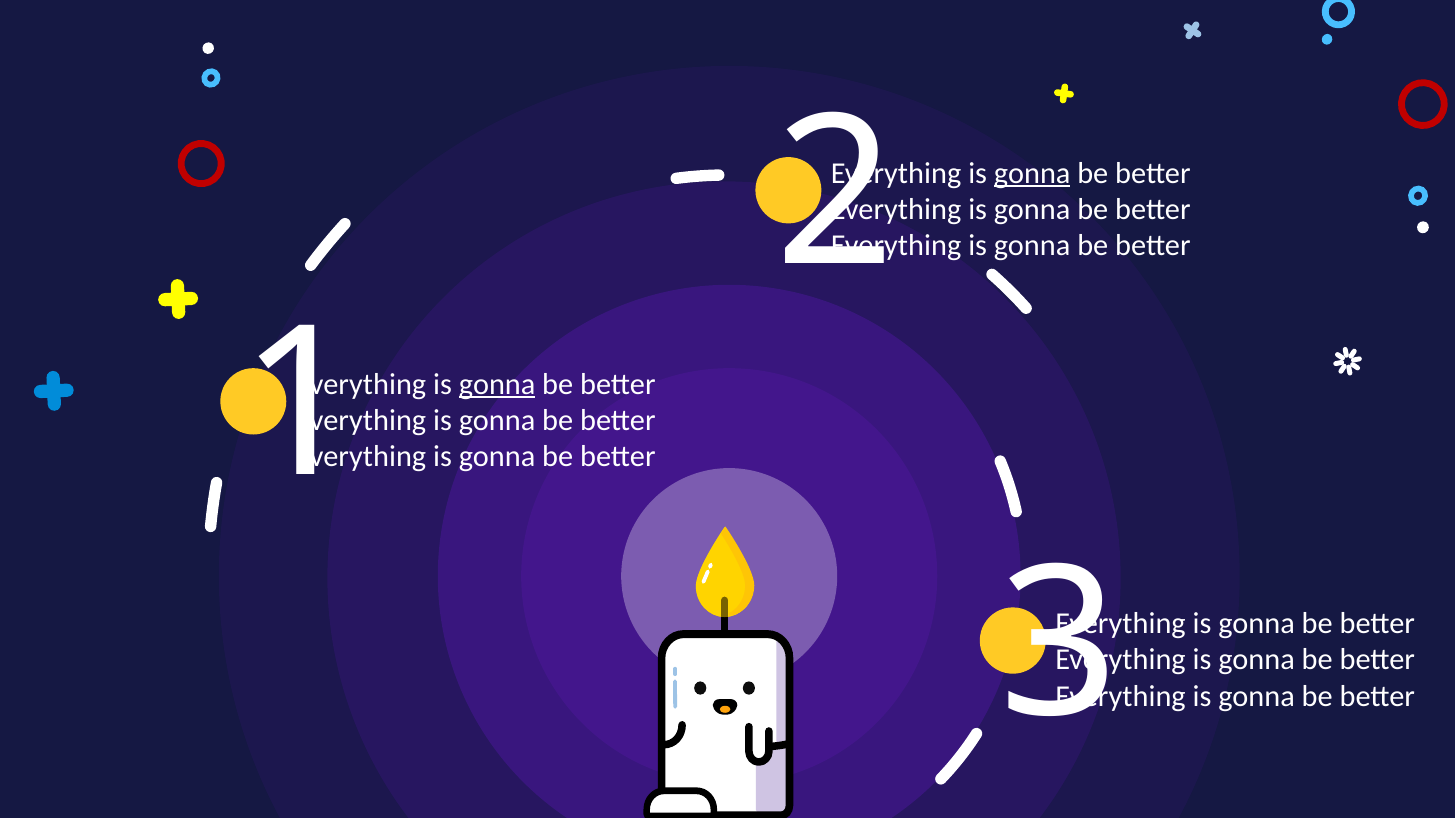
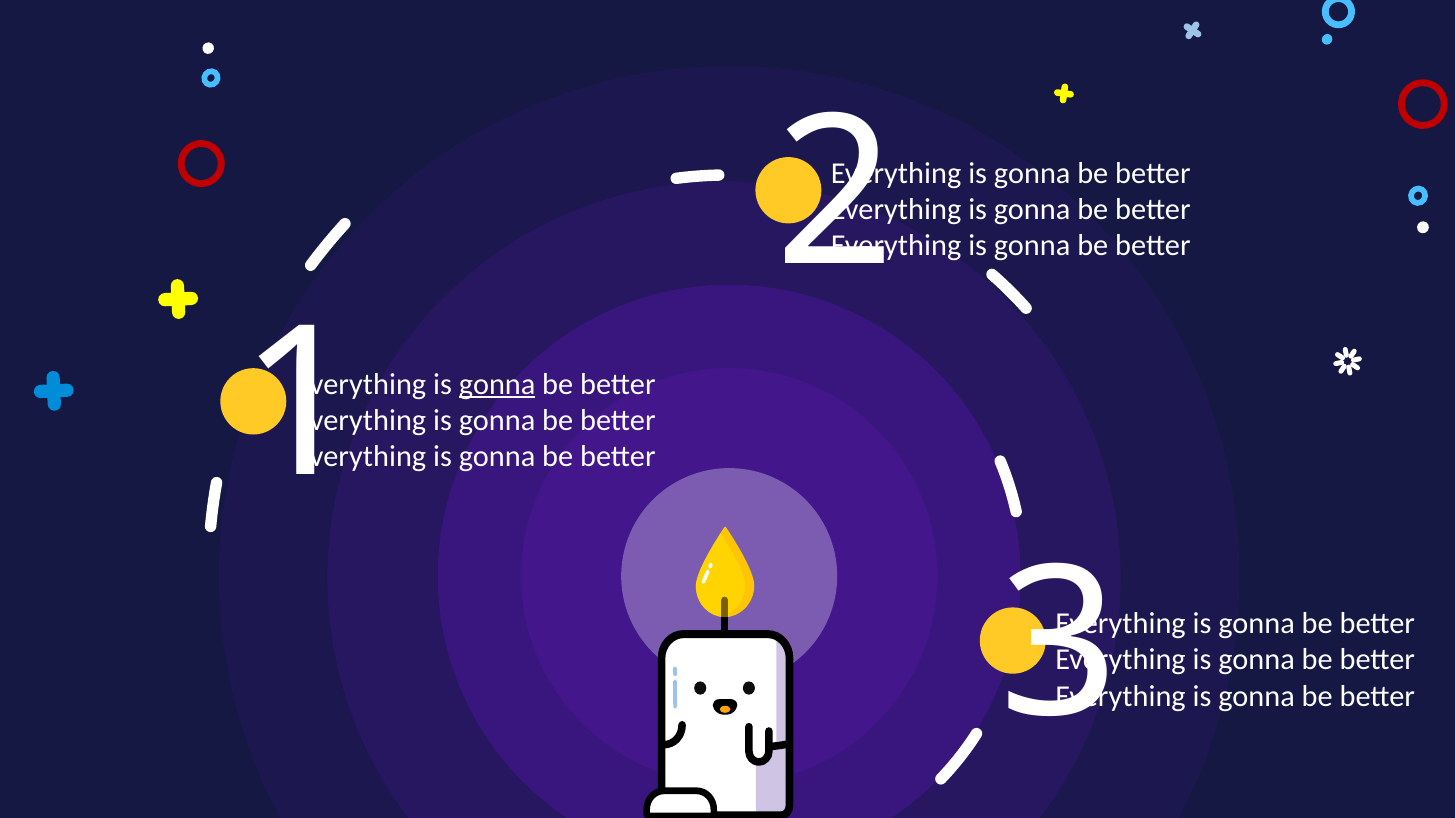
gonna at (1032, 173) underline: present -> none
